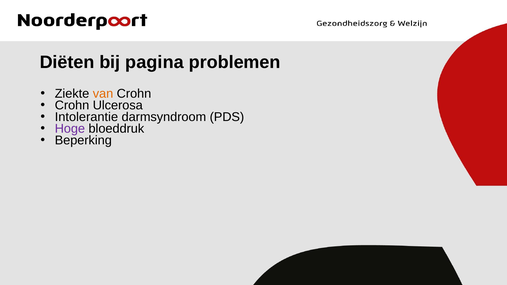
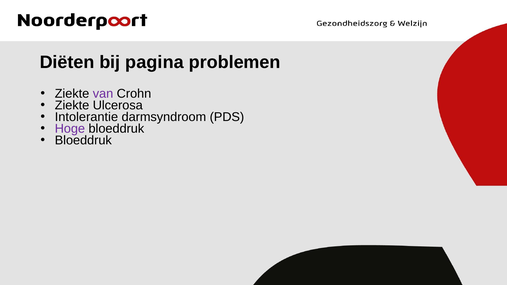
van colour: orange -> purple
Crohn at (72, 105): Crohn -> Ziekte
Beperking at (83, 140): Beperking -> Bloeddruk
